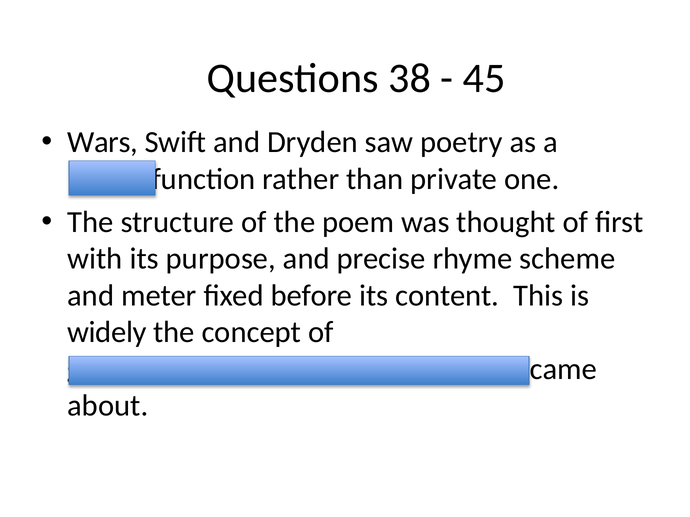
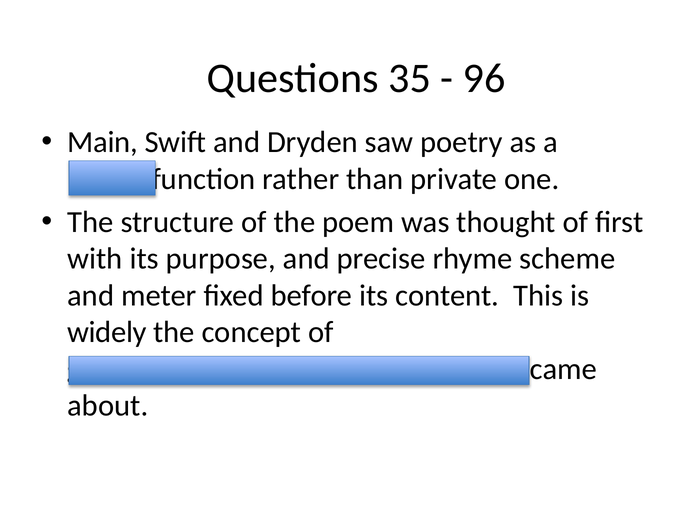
38: 38 -> 35
45: 45 -> 96
Wars: Wars -> Main
